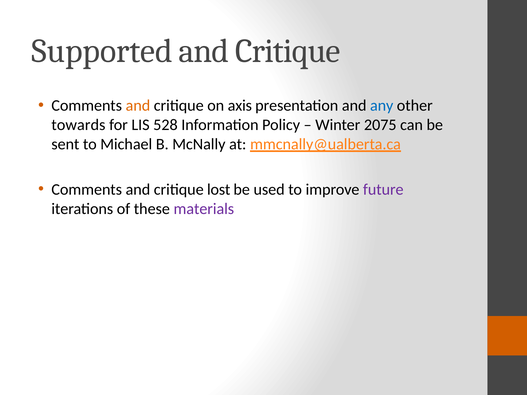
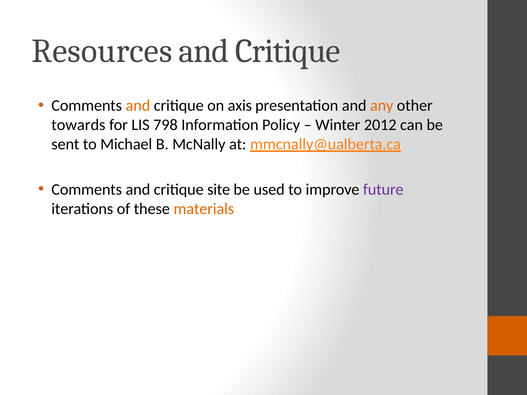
Supported: Supported -> Resources
any colour: blue -> orange
528: 528 -> 798
2075: 2075 -> 2012
lost: lost -> site
materials colour: purple -> orange
